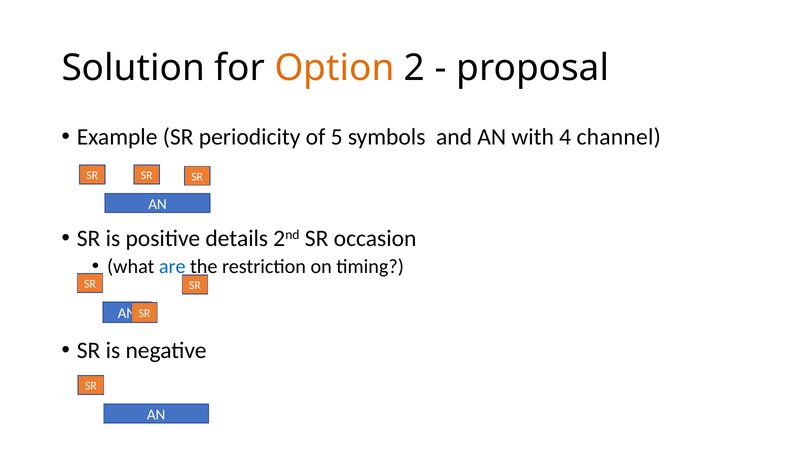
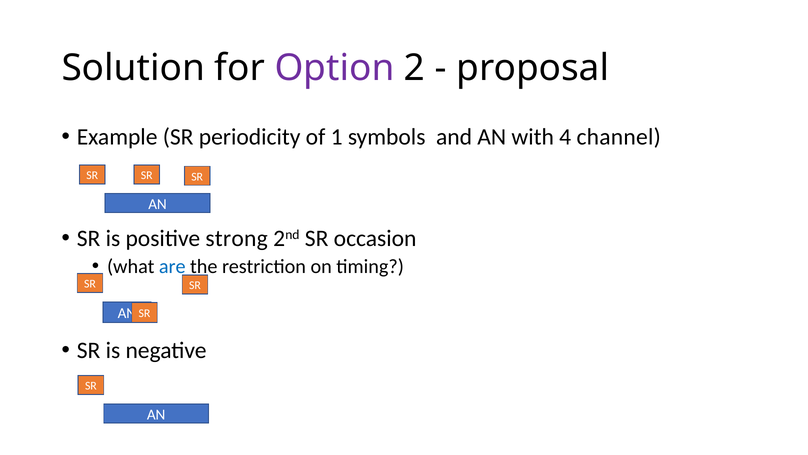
Option colour: orange -> purple
5: 5 -> 1
details: details -> strong
